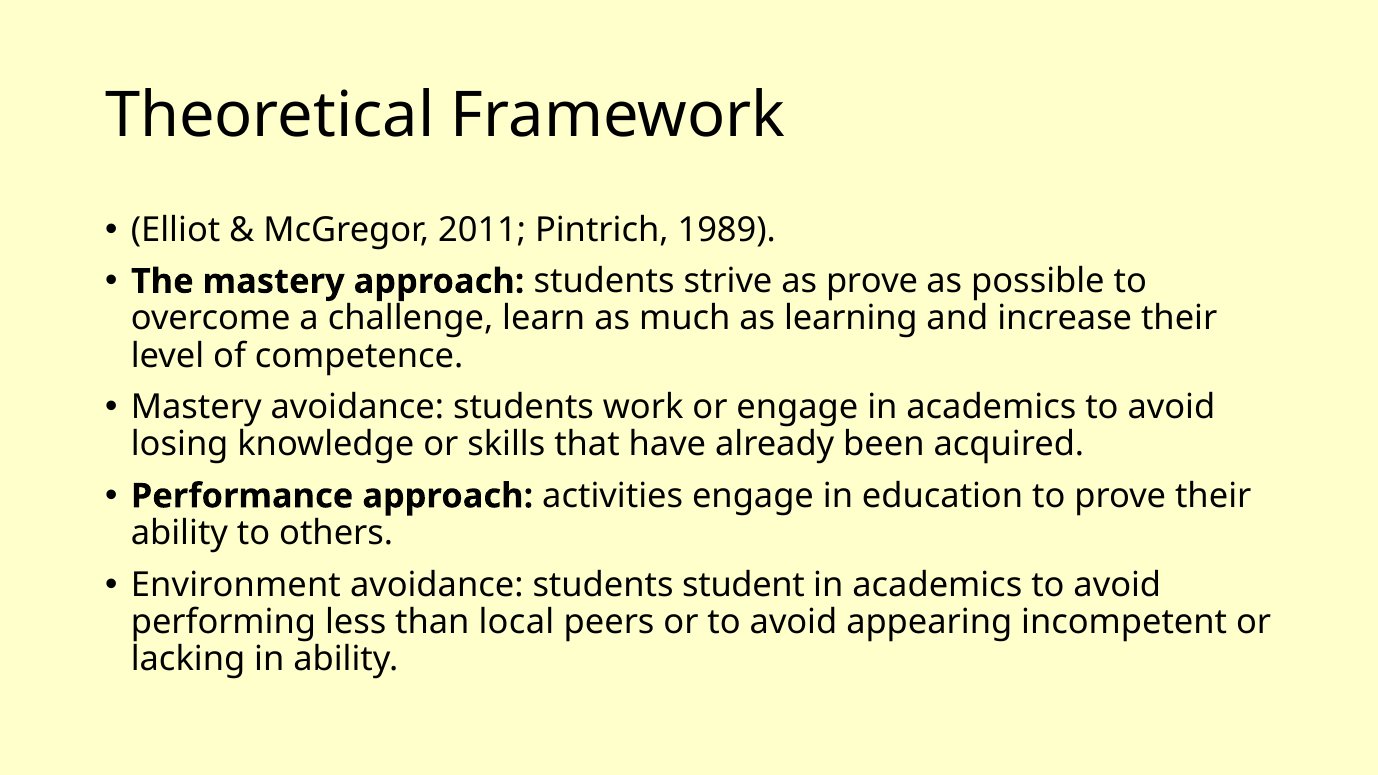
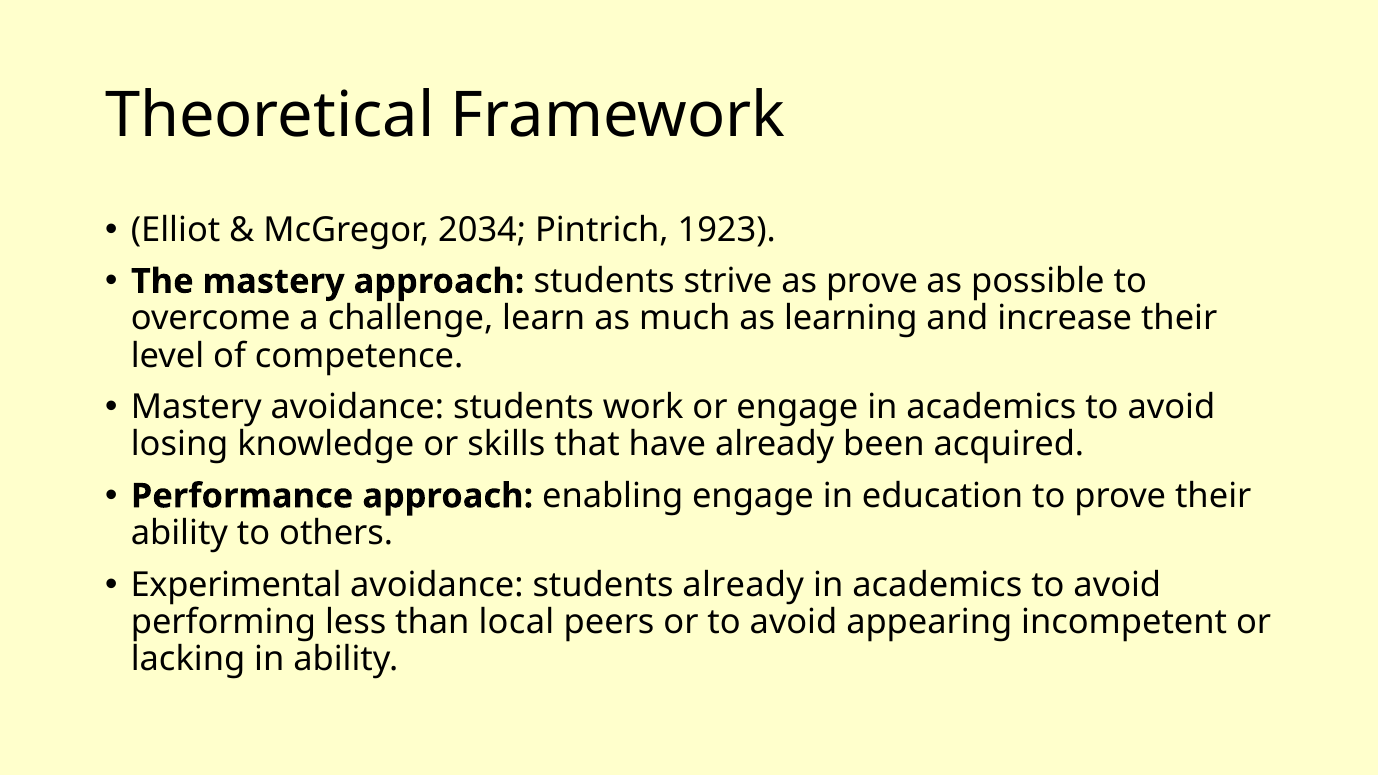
2011: 2011 -> 2034
1989: 1989 -> 1923
activities: activities -> enabling
Environment: Environment -> Experimental
students student: student -> already
